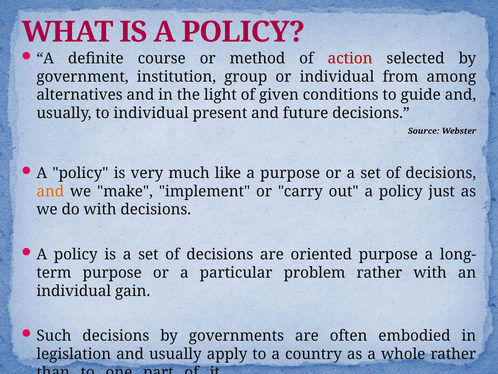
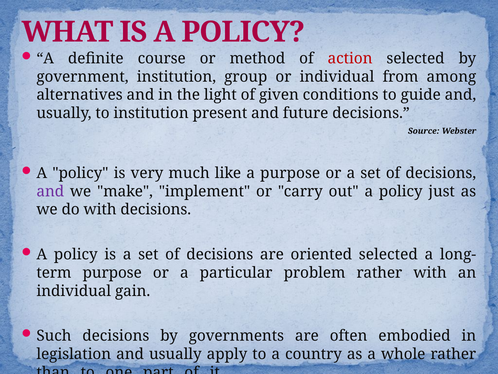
to individual: individual -> institution
and at (50, 191) colour: orange -> purple
oriented purpose: purpose -> selected
